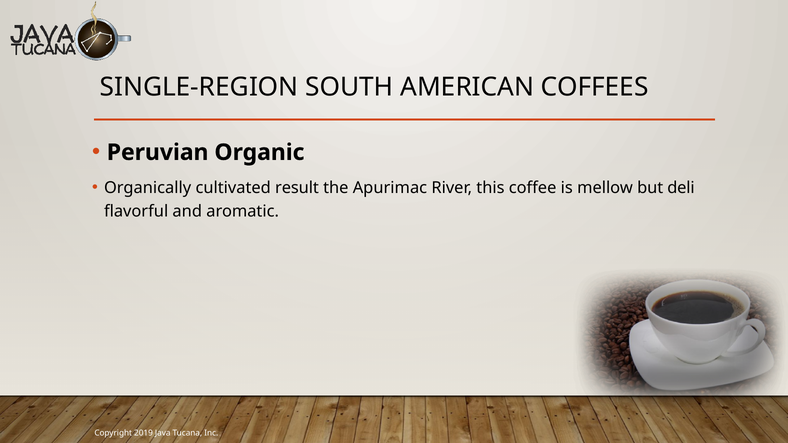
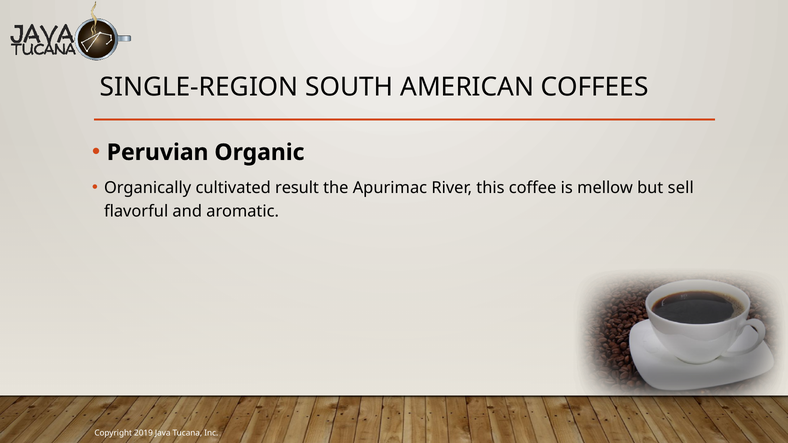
deli: deli -> sell
